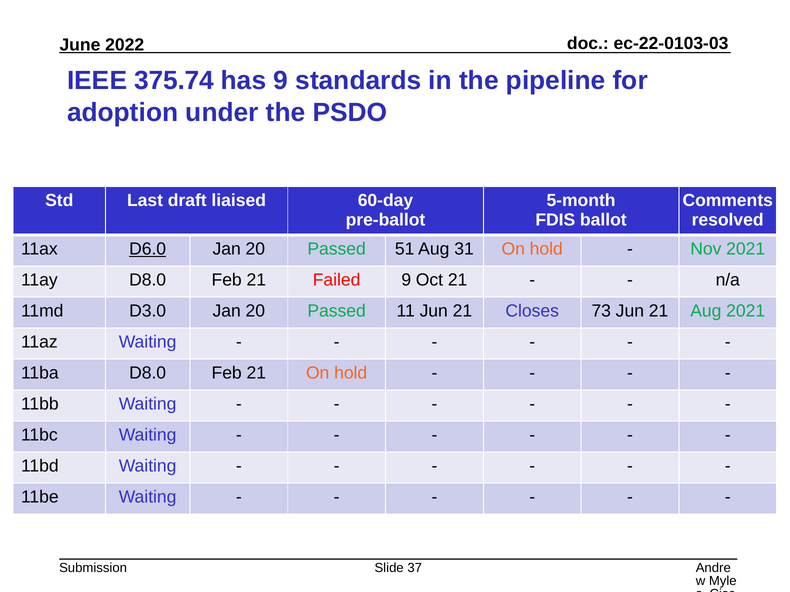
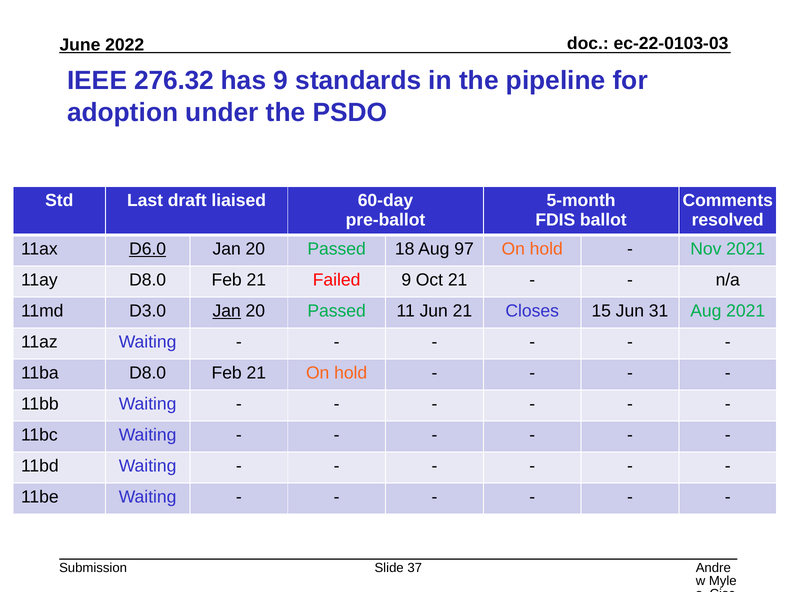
375.74: 375.74 -> 276.32
51: 51 -> 18
31: 31 -> 97
Jan at (227, 311) underline: none -> present
73: 73 -> 15
21 at (659, 311): 21 -> 31
